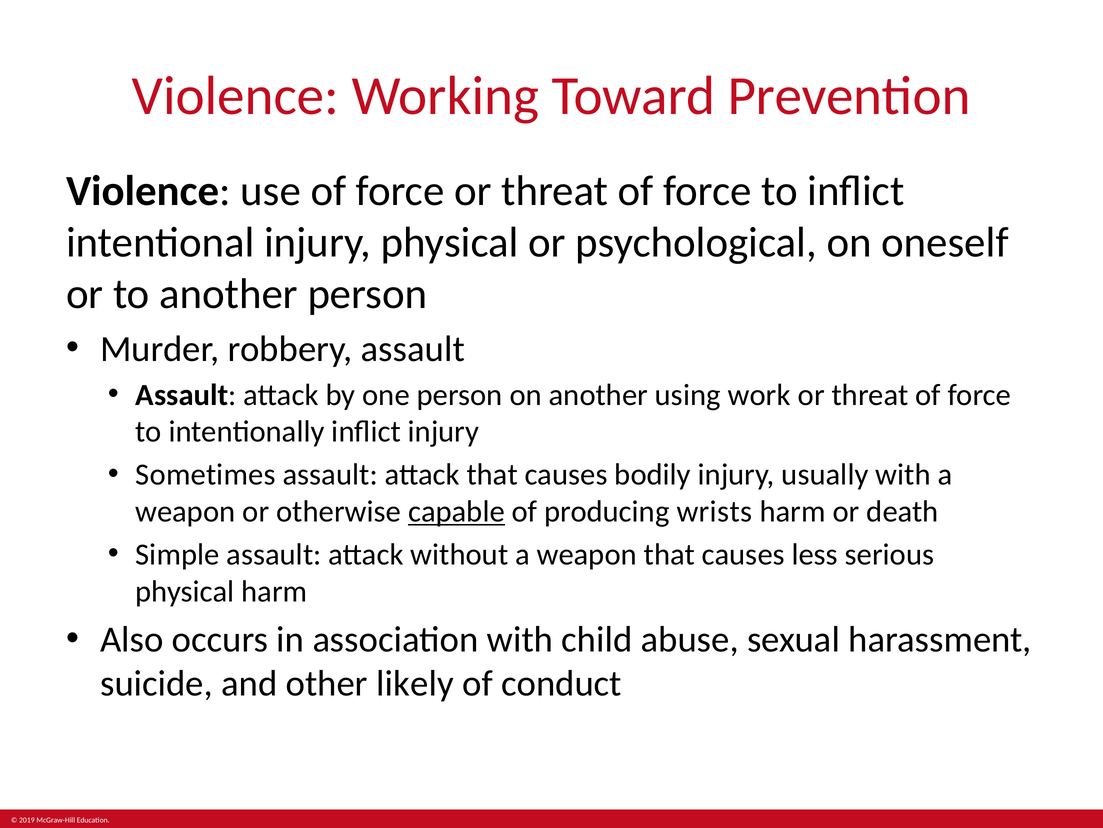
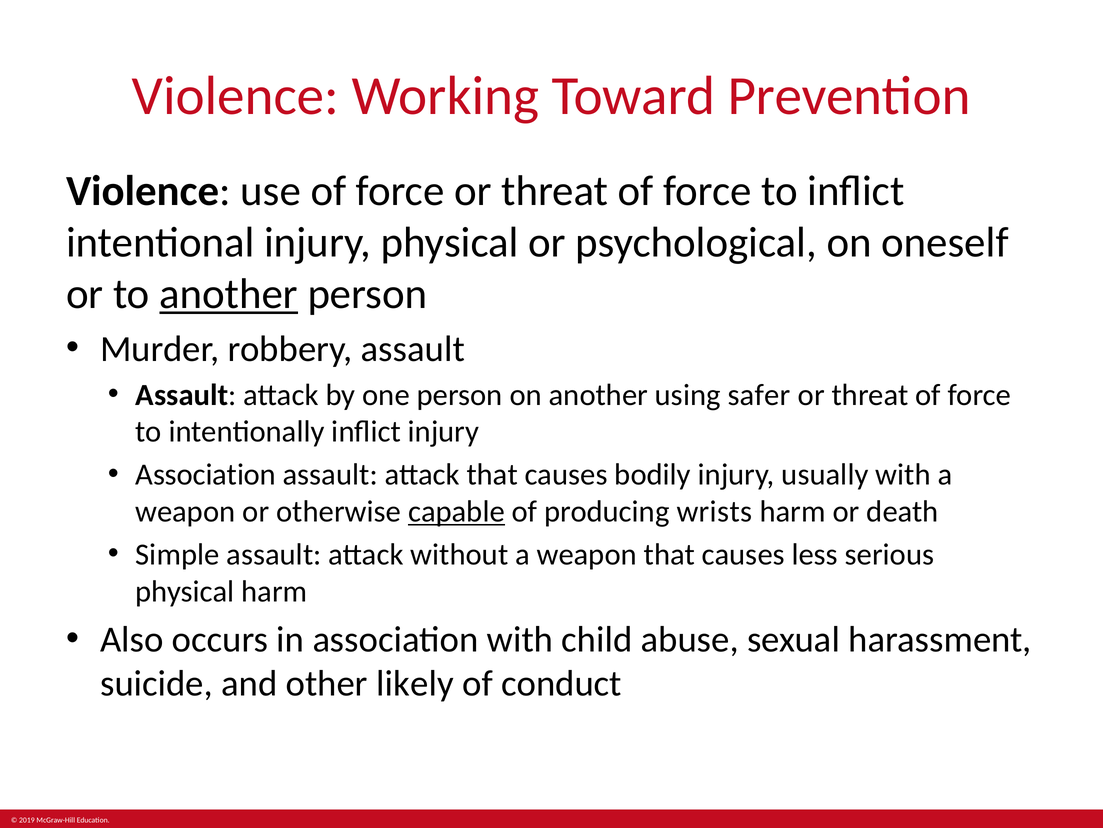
another at (229, 294) underline: none -> present
work: work -> safer
Sometimes at (206, 474): Sometimes -> Association
